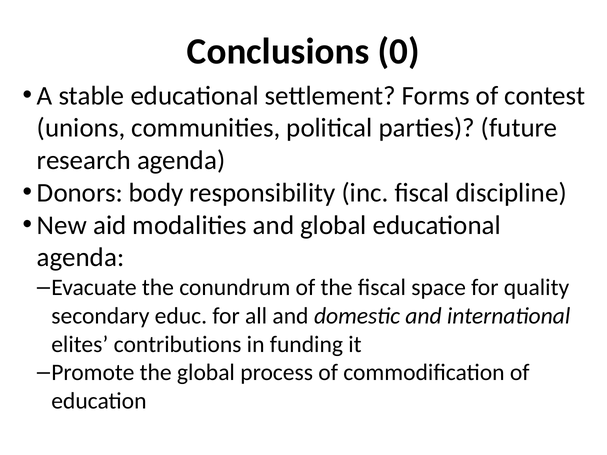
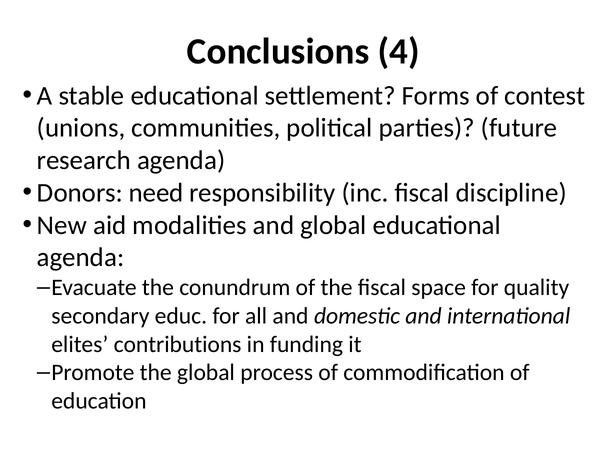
Conclusions 0: 0 -> 4
body: body -> need
